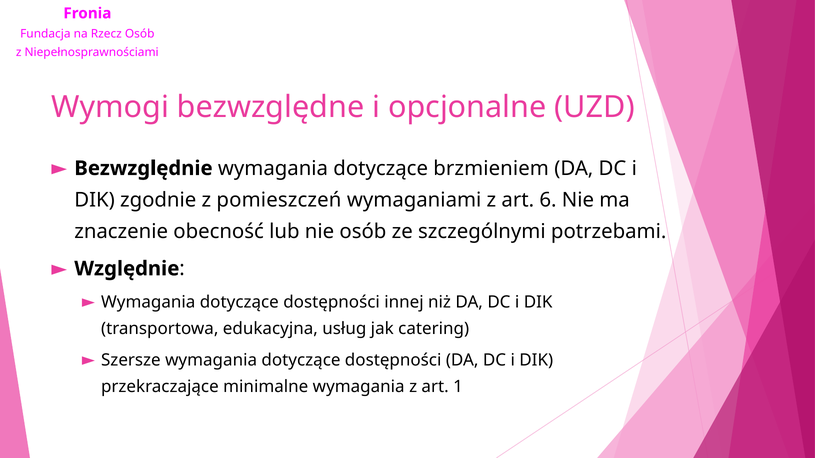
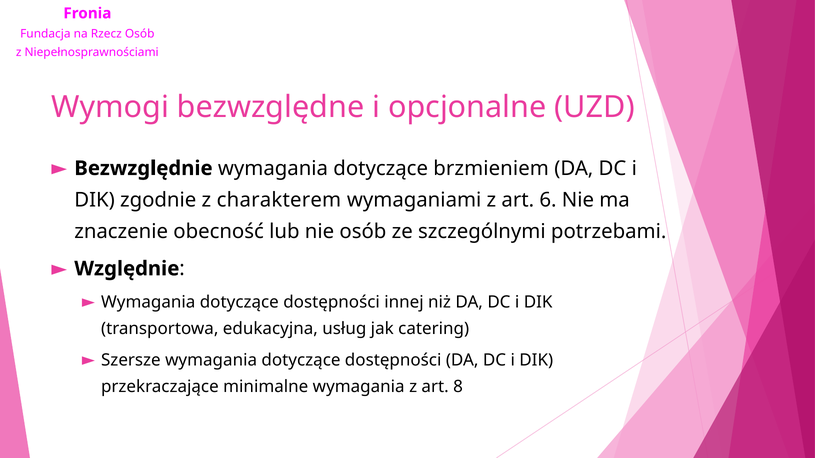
pomieszczeń: pomieszczeń -> charakterem
1: 1 -> 8
